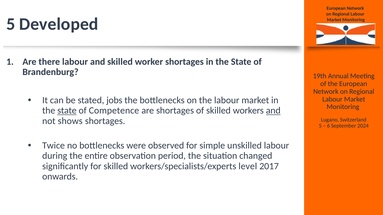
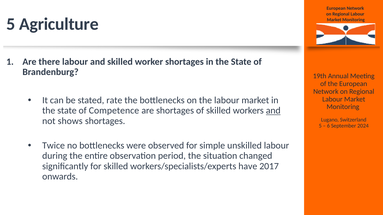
Developed: Developed -> Agriculture
jobs: jobs -> rate
state at (67, 111) underline: present -> none
level: level -> have
